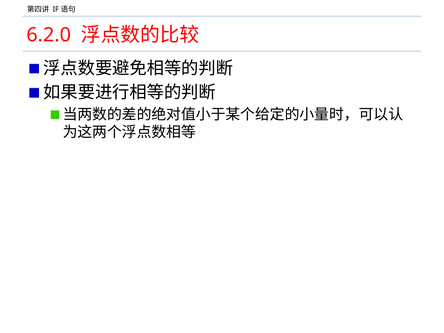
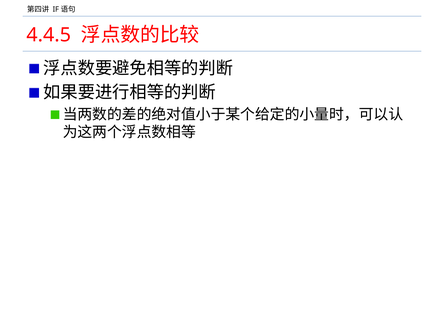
6.2.0: 6.2.0 -> 4.4.5
